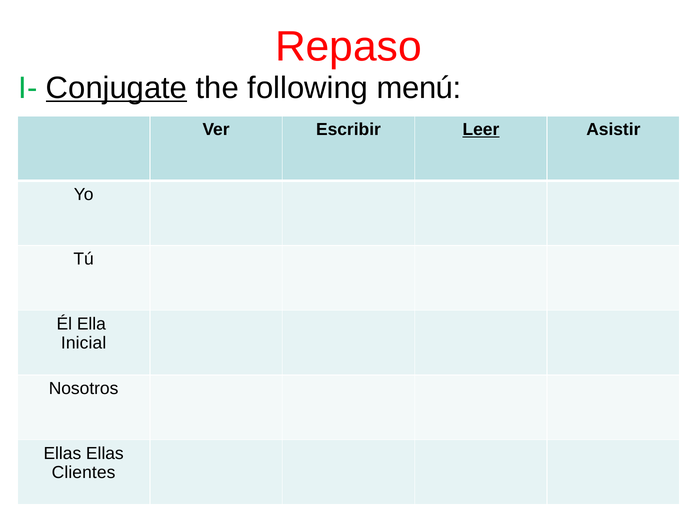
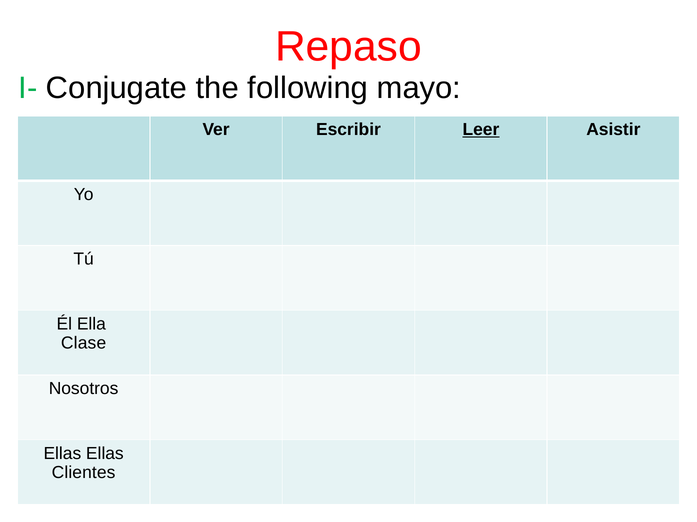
Conjugate underline: present -> none
menú: menú -> mayo
Inicial: Inicial -> Clase
